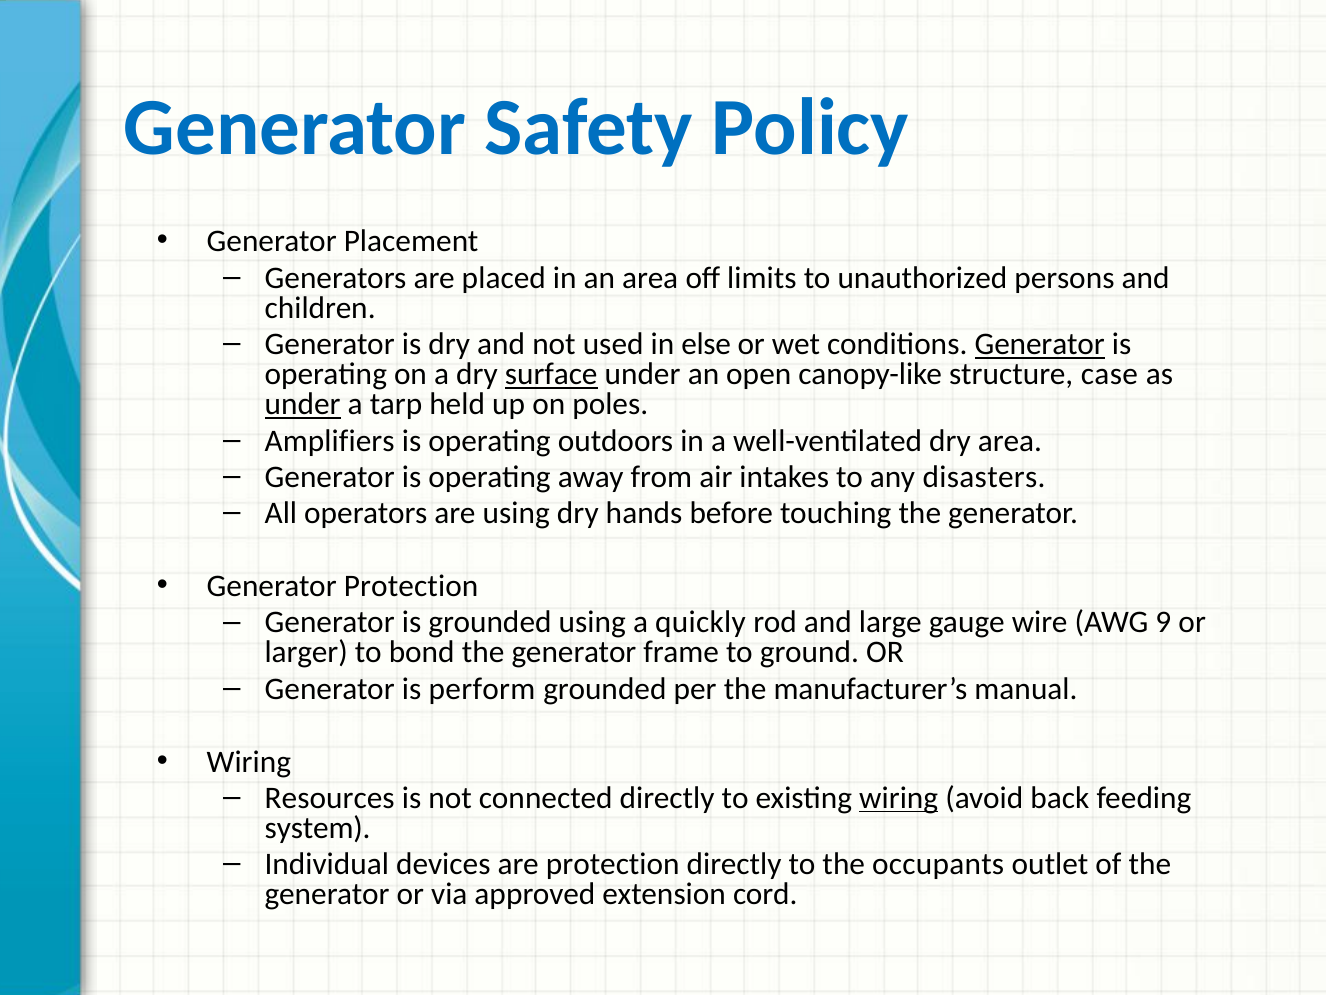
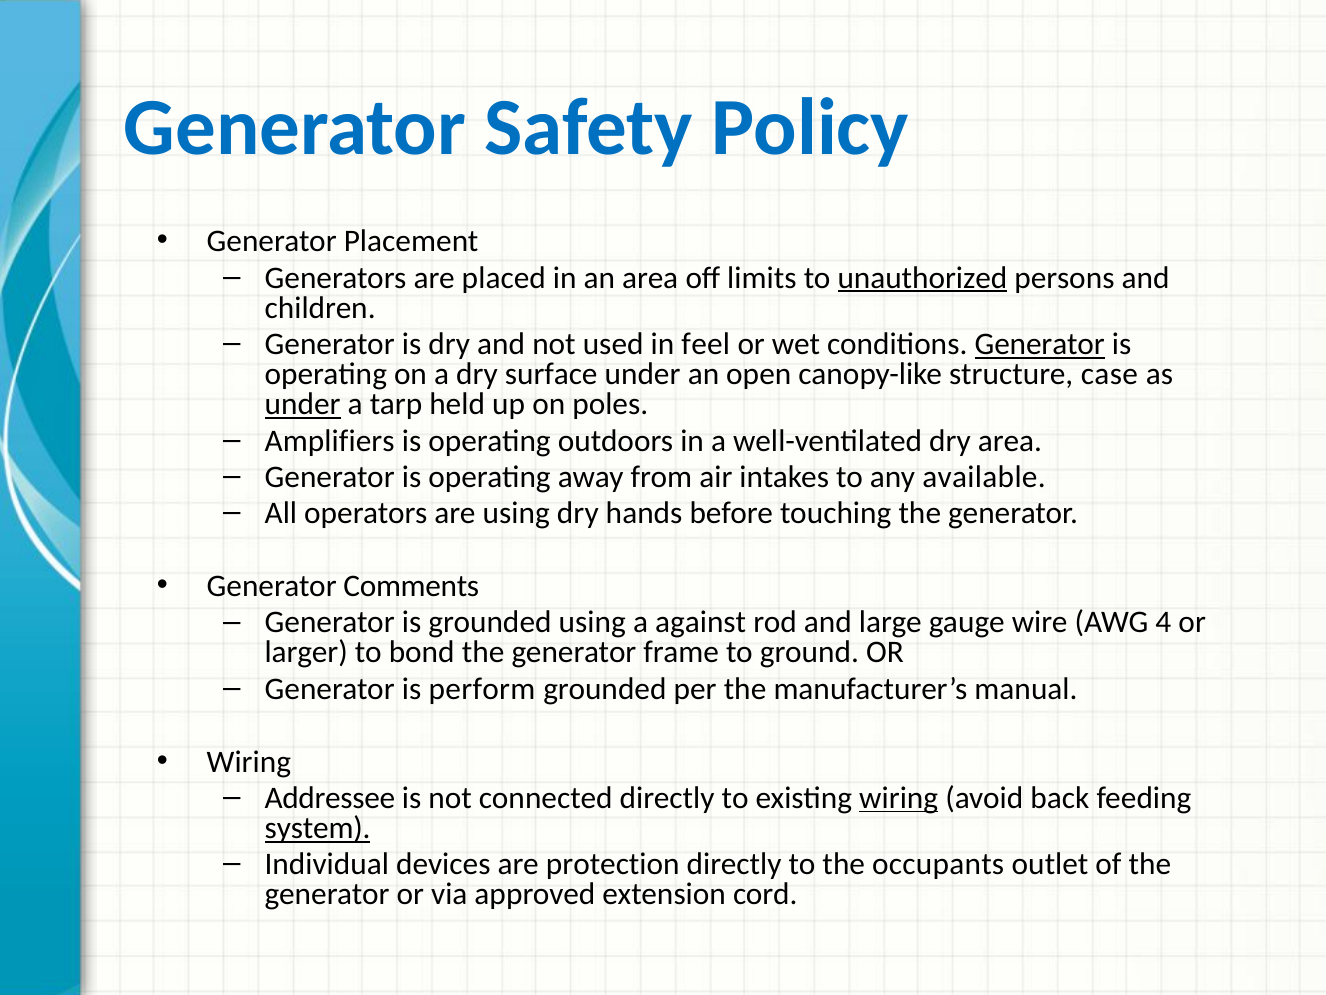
unauthorized underline: none -> present
else: else -> feel
surface underline: present -> none
disasters: disasters -> available
Generator Protection: Protection -> Comments
quickly: quickly -> against
9: 9 -> 4
Resources: Resources -> Addressee
system underline: none -> present
